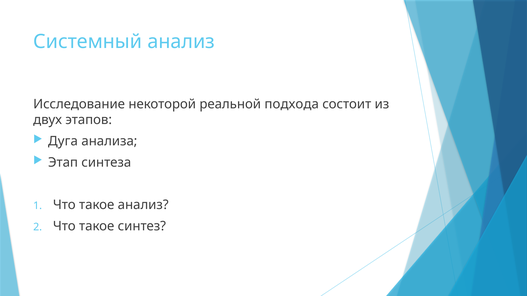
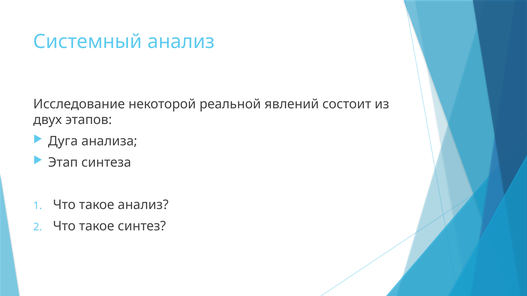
подхода: подхода -> явлений
